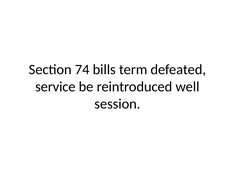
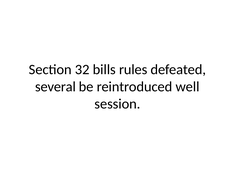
74: 74 -> 32
term: term -> rules
service: service -> several
